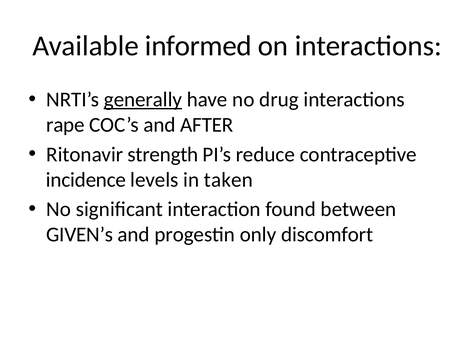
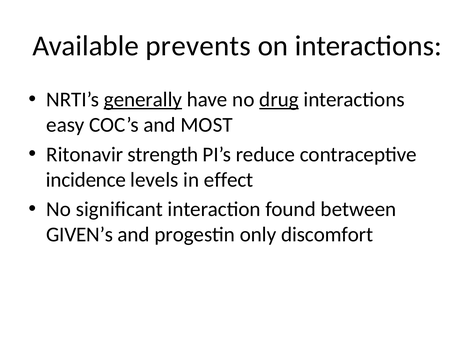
informed: informed -> prevents
drug underline: none -> present
rape: rape -> easy
AFTER: AFTER -> MOST
taken: taken -> effect
